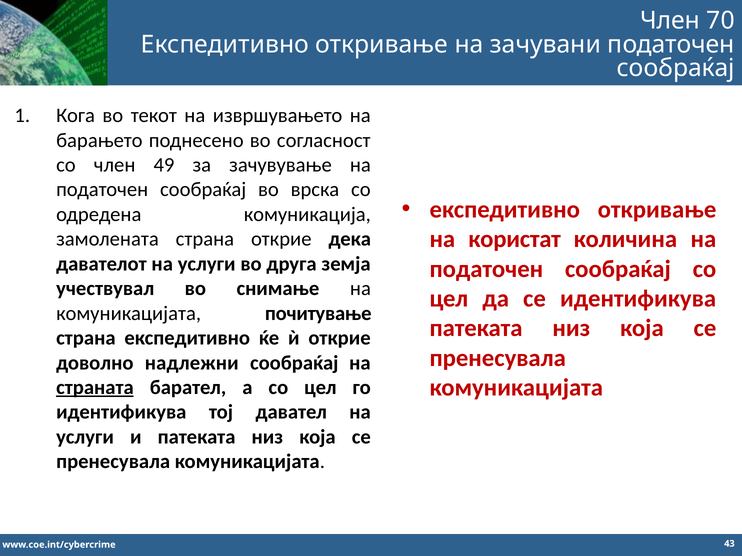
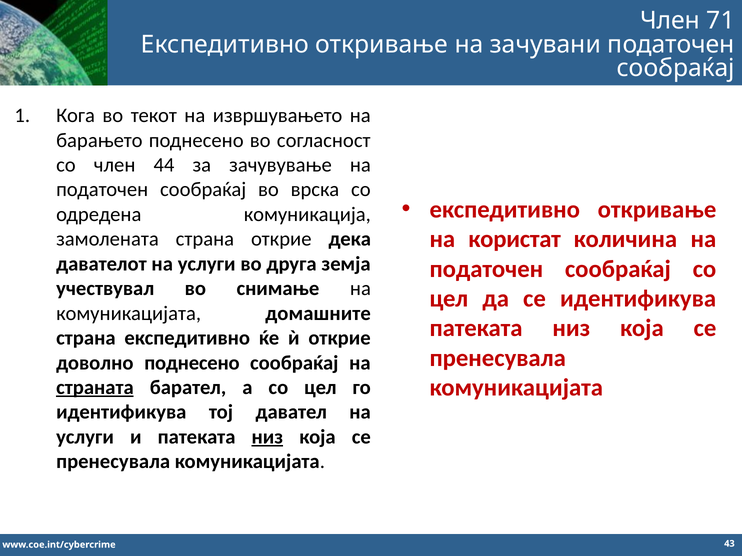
70: 70 -> 71
49: 49 -> 44
почитување: почитување -> домашните
доволно надлежни: надлежни -> поднесено
низ at (267, 437) underline: none -> present
